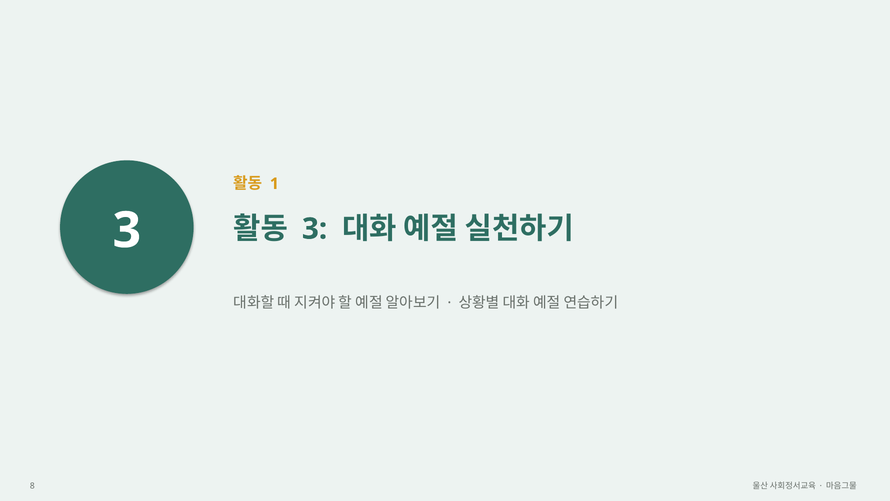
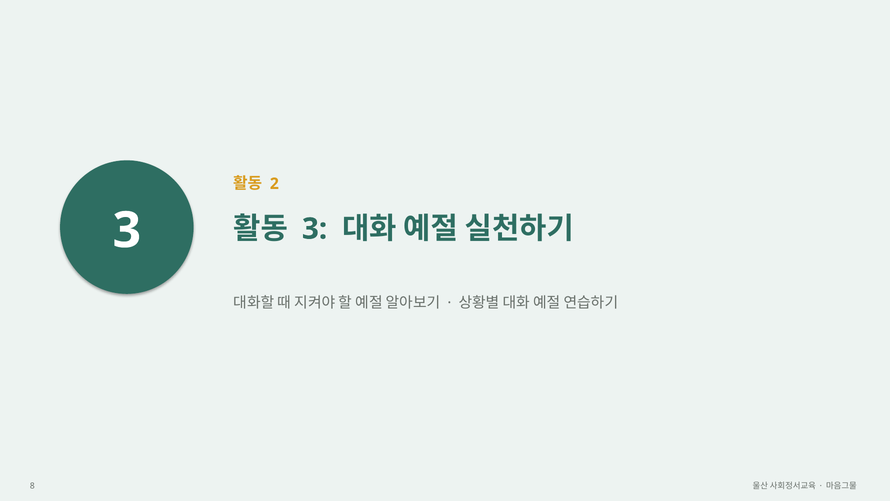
1: 1 -> 2
